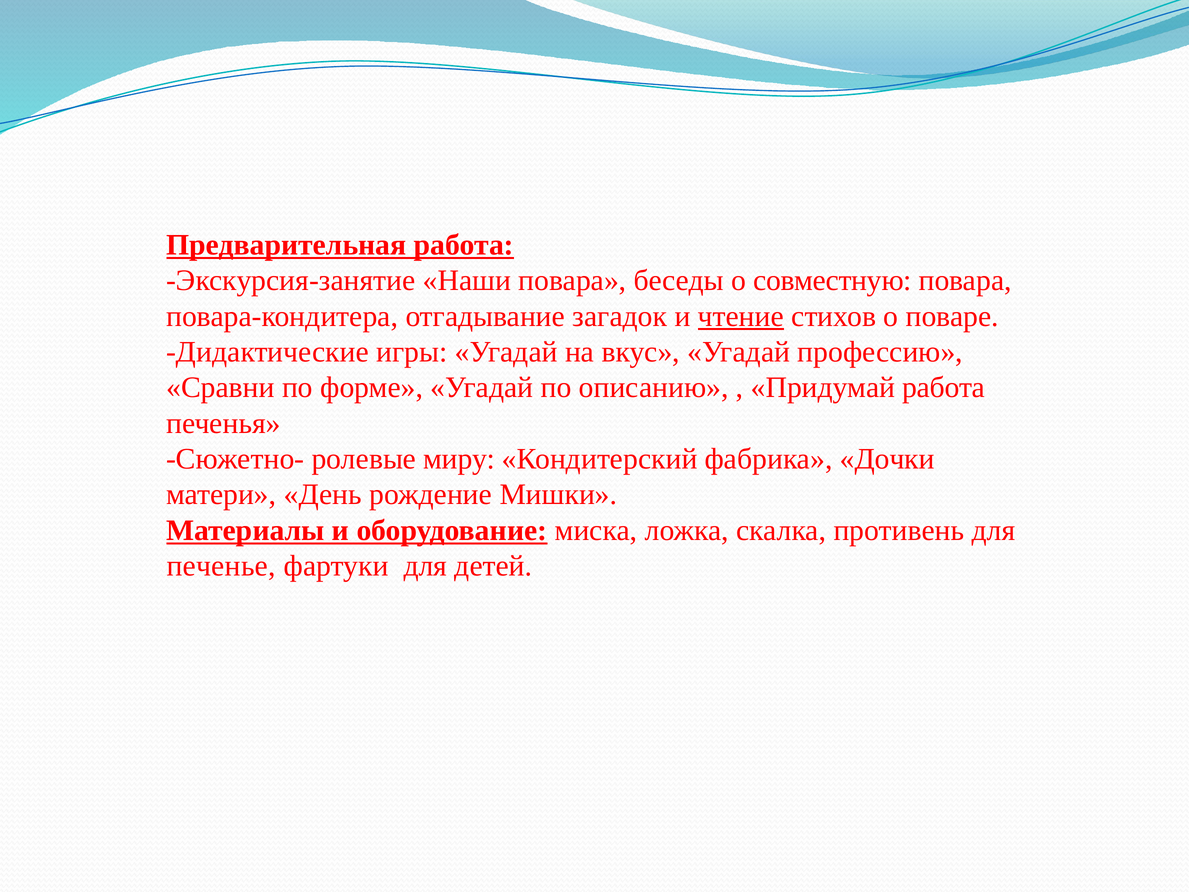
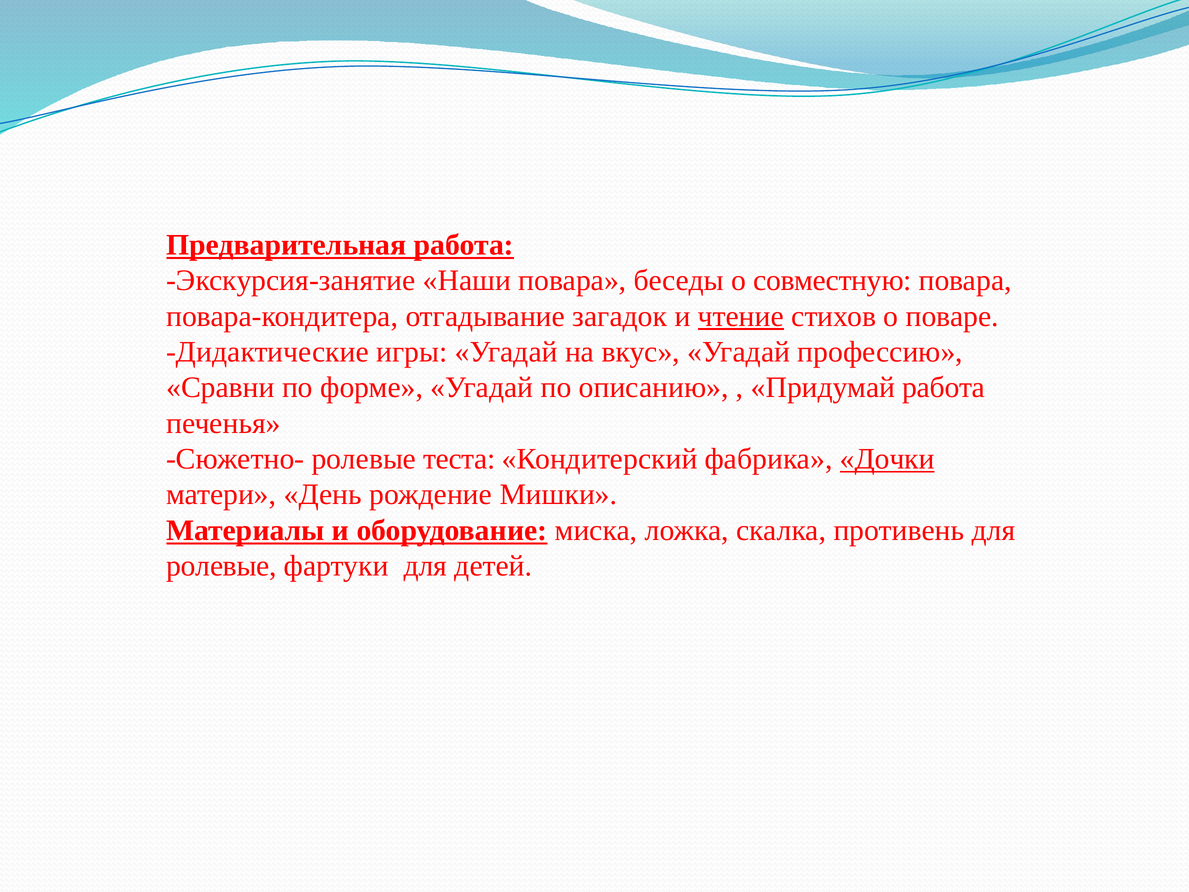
миру: миру -> теста
Дочки underline: none -> present
печенье at (221, 566): печенье -> ролевые
